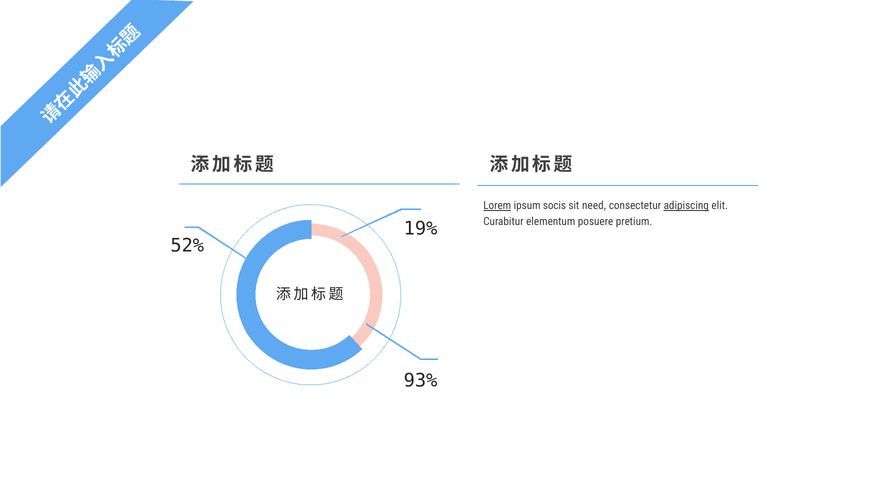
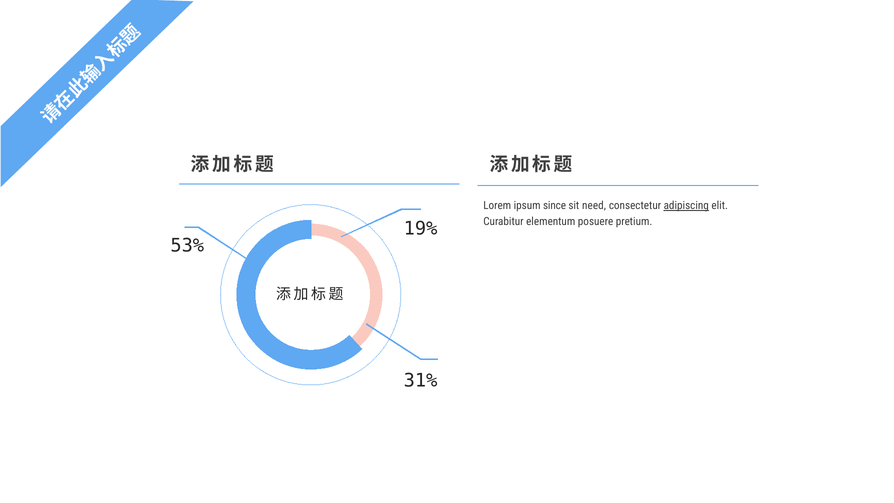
Lorem underline: present -> none
socis: socis -> since
52%: 52% -> 53%
93%: 93% -> 31%
